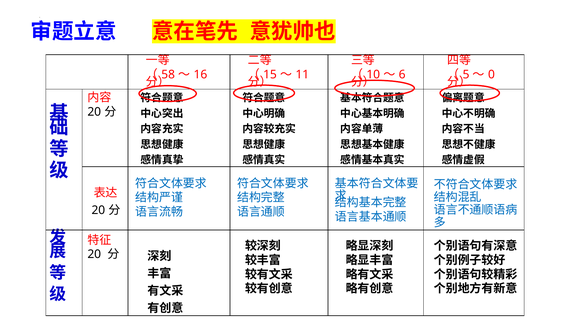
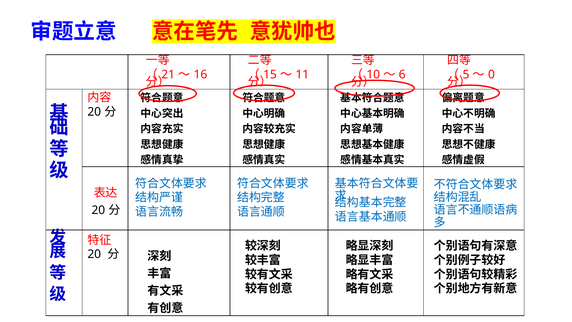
58: 58 -> 21
